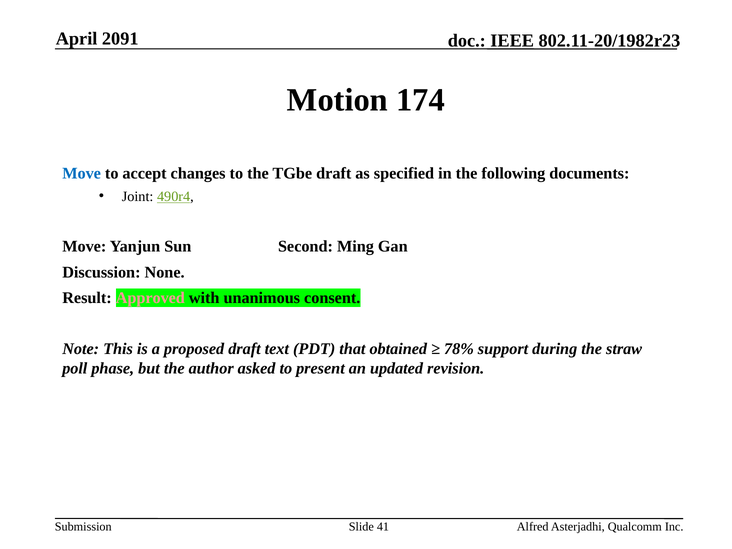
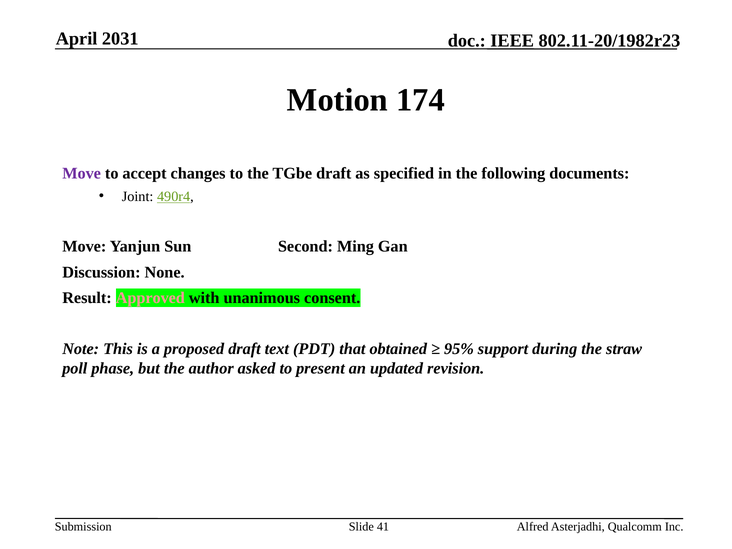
2091: 2091 -> 2031
Move at (82, 173) colour: blue -> purple
78%: 78% -> 95%
